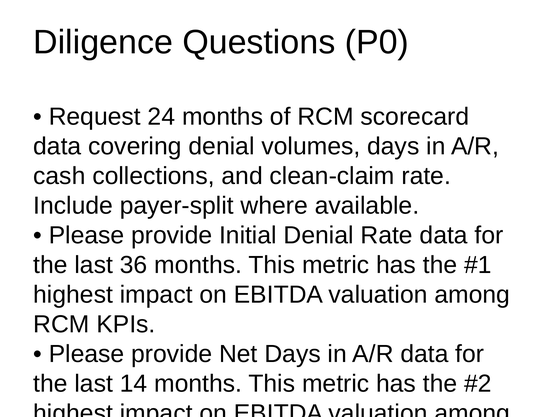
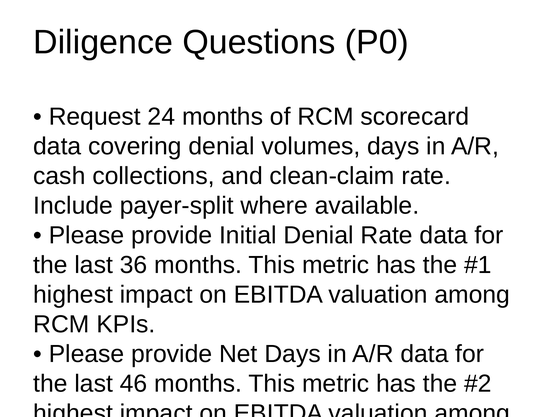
14: 14 -> 46
